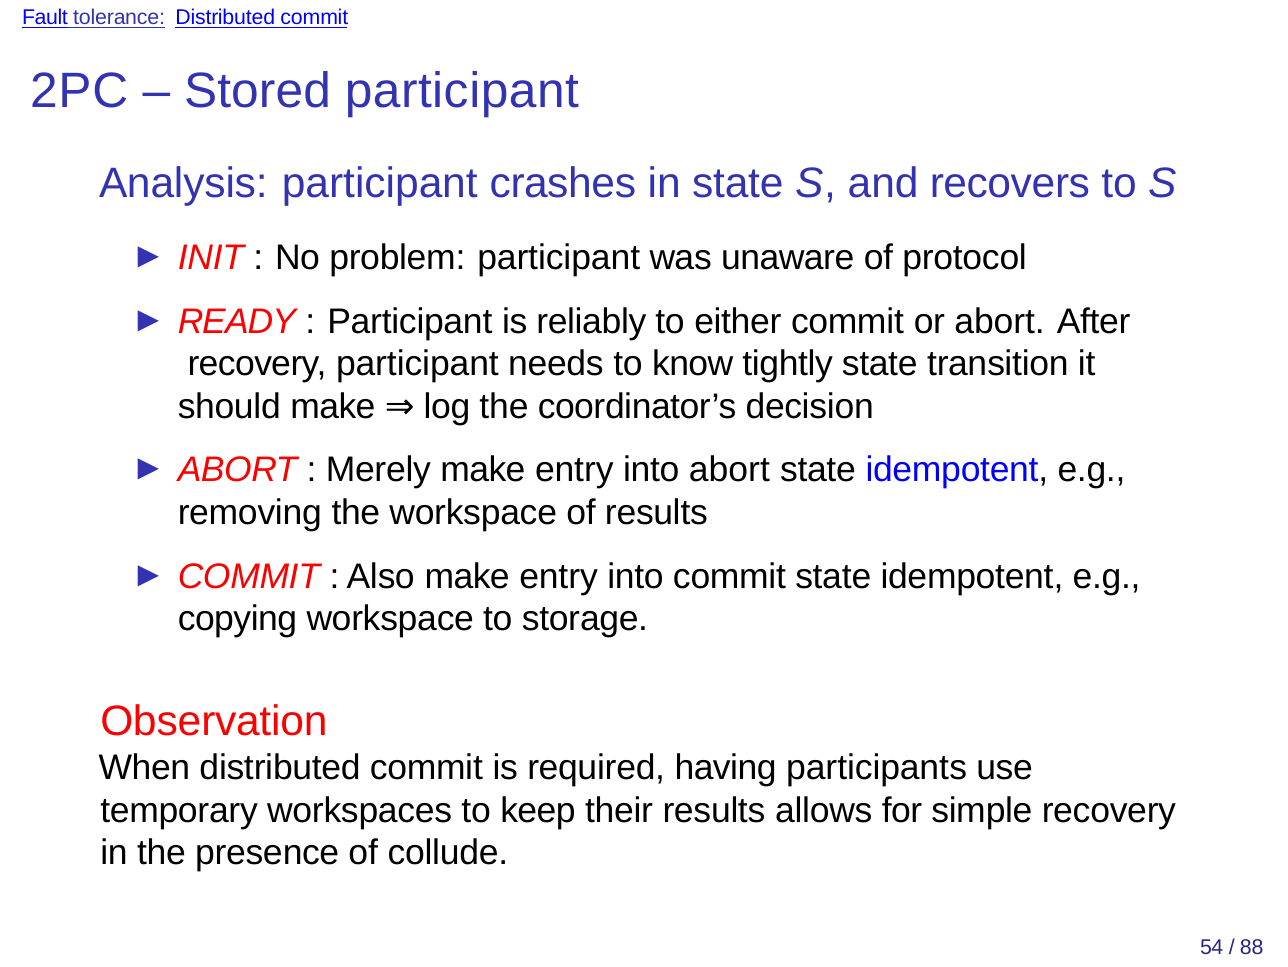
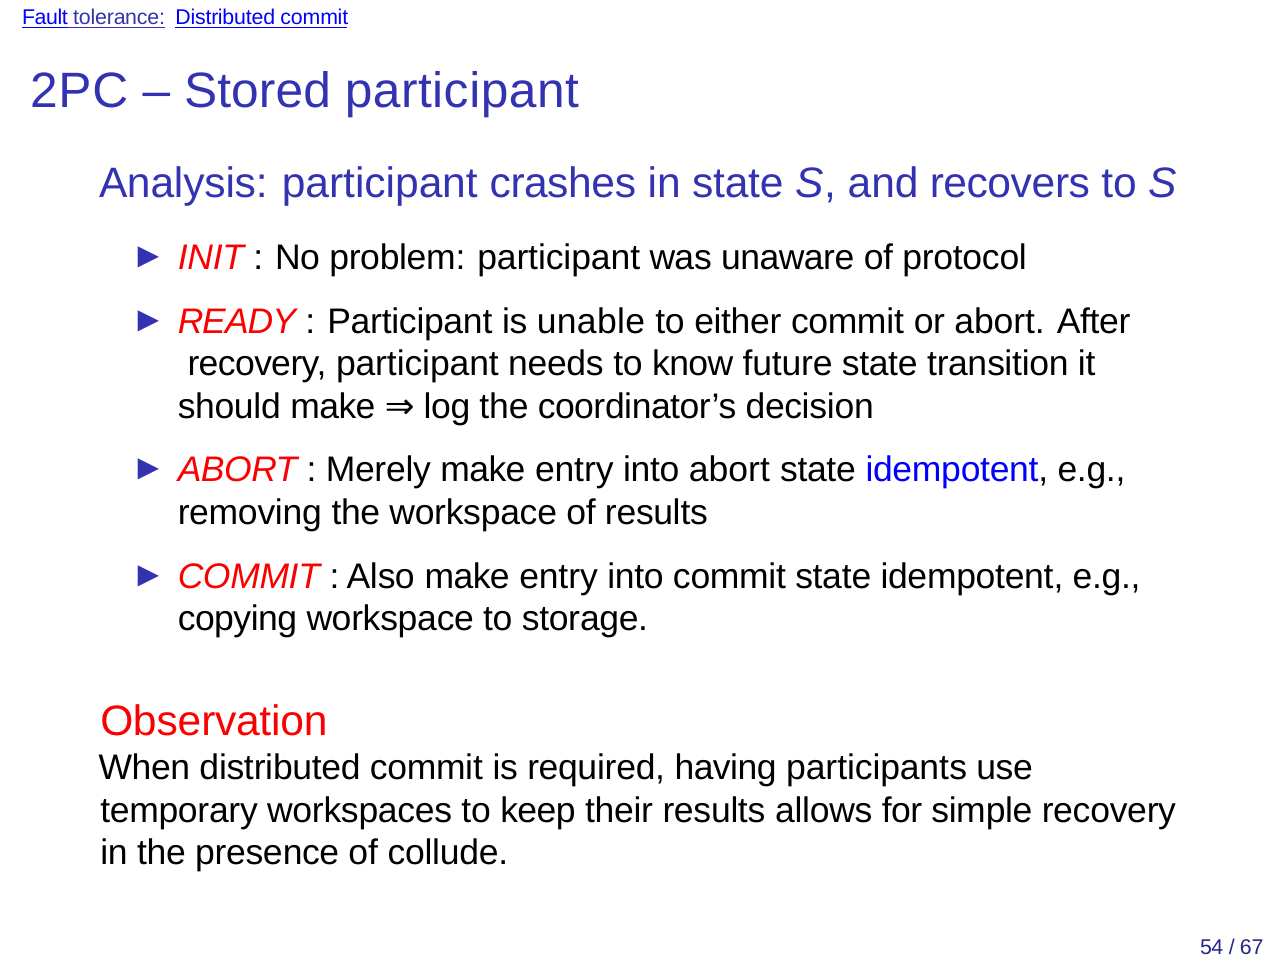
reliably: reliably -> unable
tightly: tightly -> future
88: 88 -> 67
